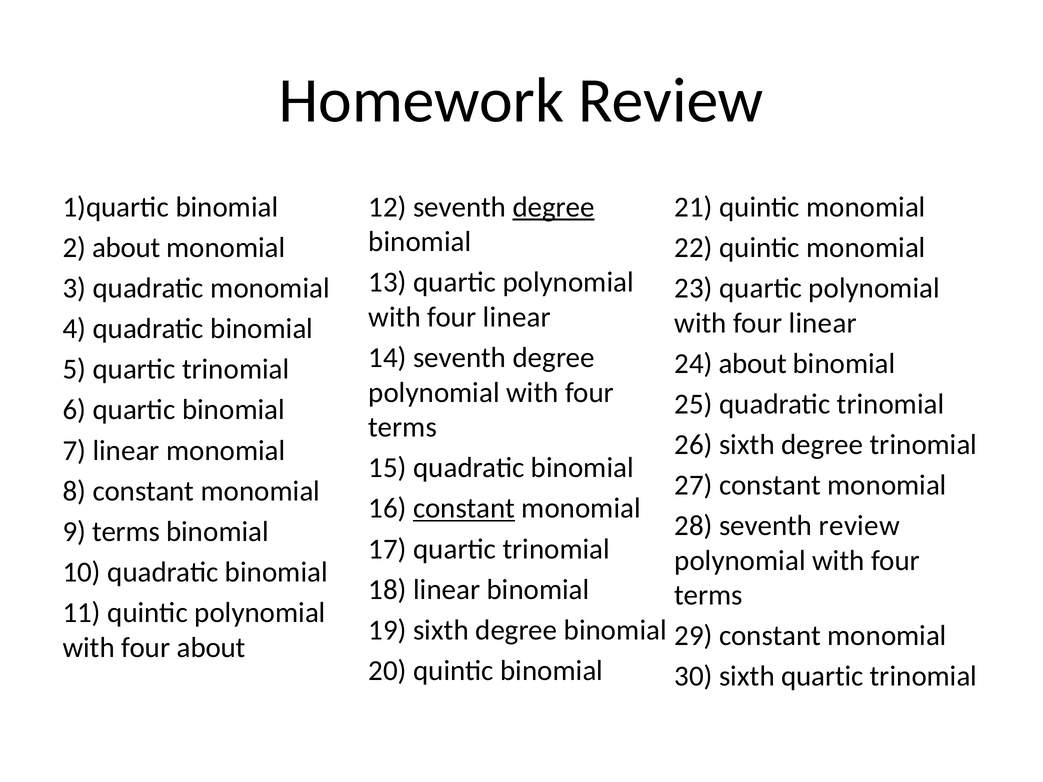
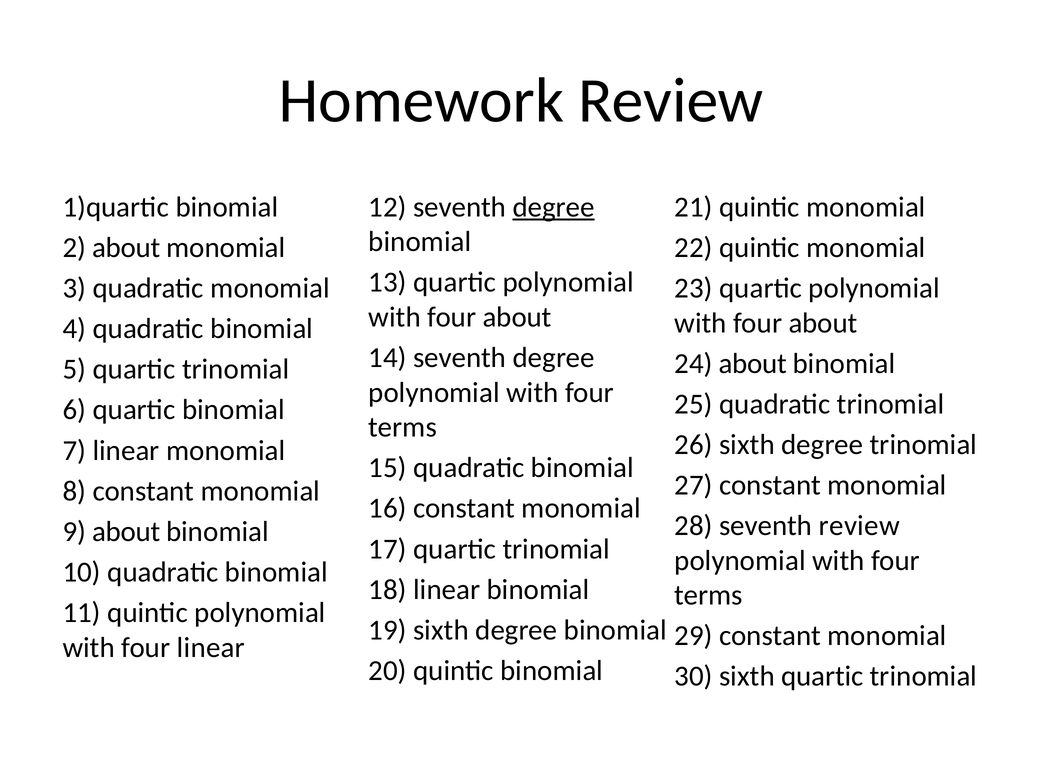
linear at (517, 317): linear -> about
linear at (823, 323): linear -> about
constant at (464, 509) underline: present -> none
9 terms: terms -> about
four about: about -> linear
